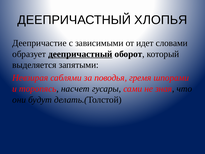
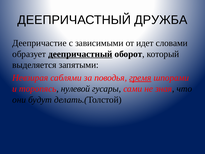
ХЛОПЬЯ: ХЛОПЬЯ -> ДРУЖБА
гремя underline: none -> present
насчет: насчет -> нулевой
